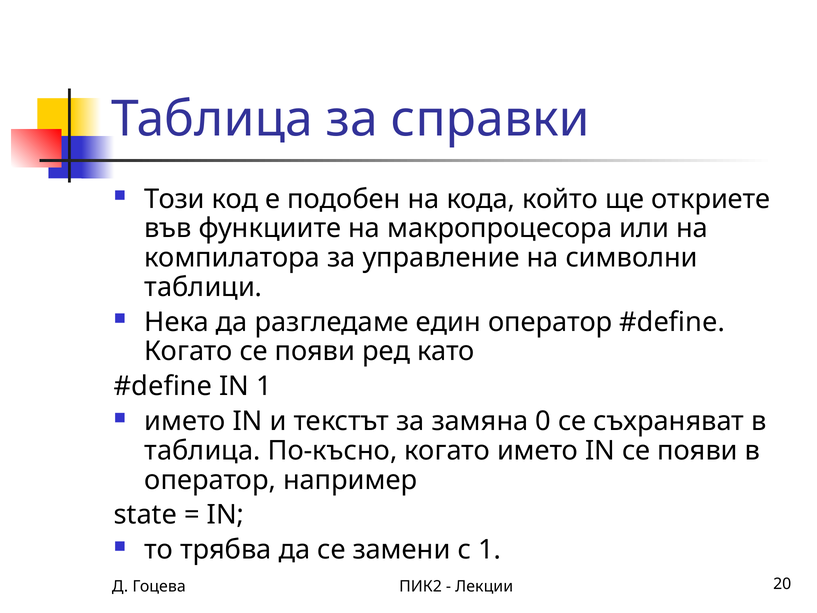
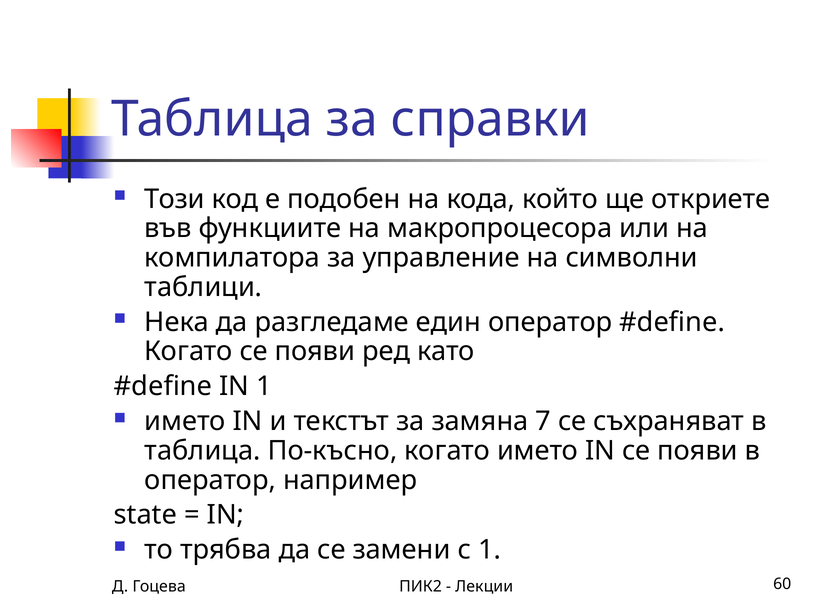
0: 0 -> 7
20: 20 -> 60
